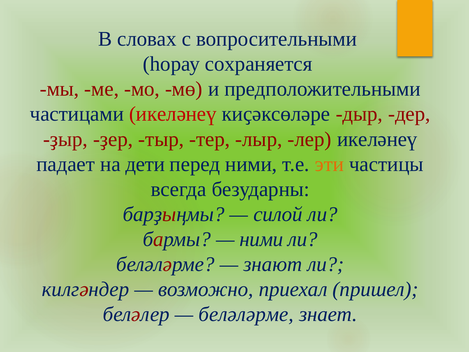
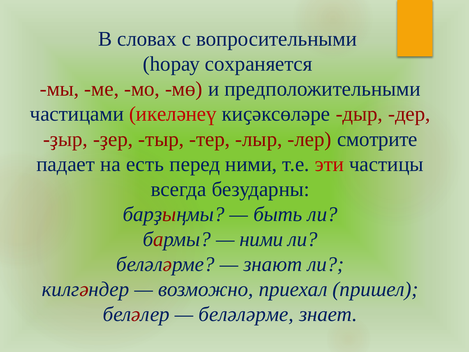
лер икеләнеү: икеләнеү -> смотрите
дети: дети -> есть
эти colour: orange -> red
силой: силой -> быть
